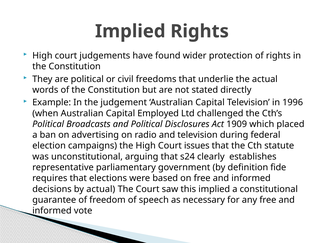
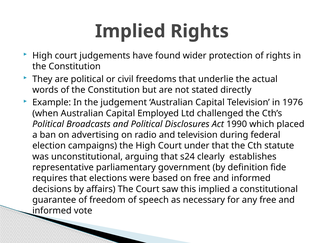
1996: 1996 -> 1976
1909: 1909 -> 1990
issues: issues -> under
by actual: actual -> affairs
